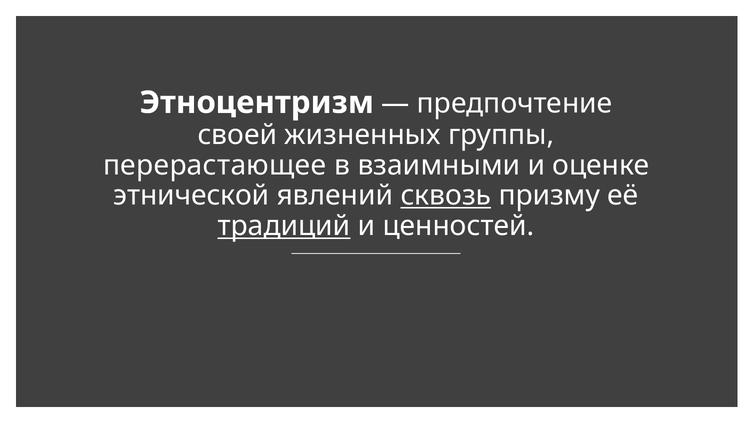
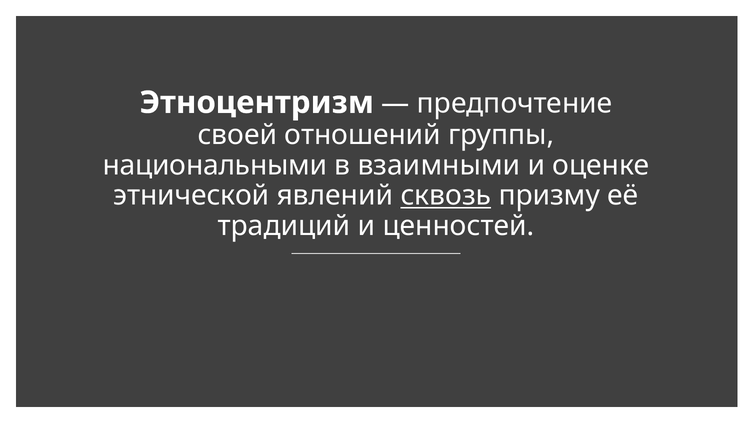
жизненных: жизненных -> отношений
перерастающее: перерастающее -> национальными
традиций underline: present -> none
